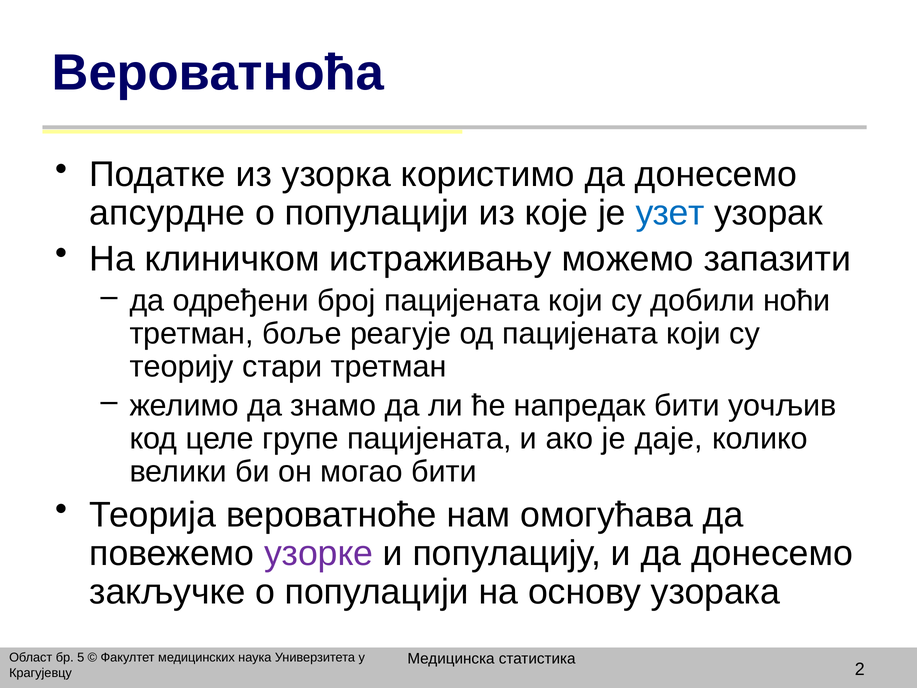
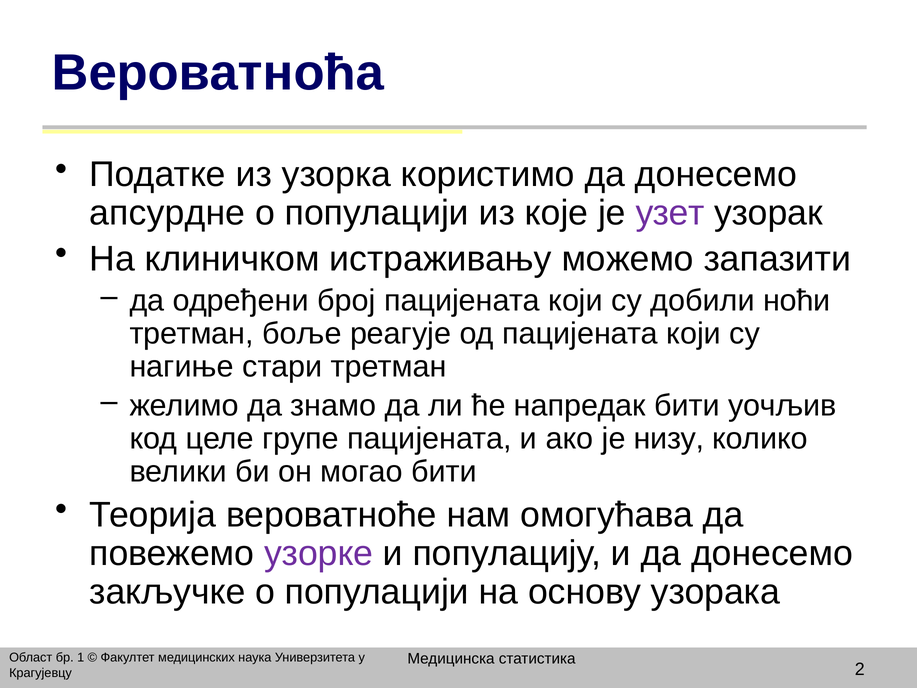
узет colour: blue -> purple
теорију: теорију -> нагиње
даје: даје -> низу
5: 5 -> 1
